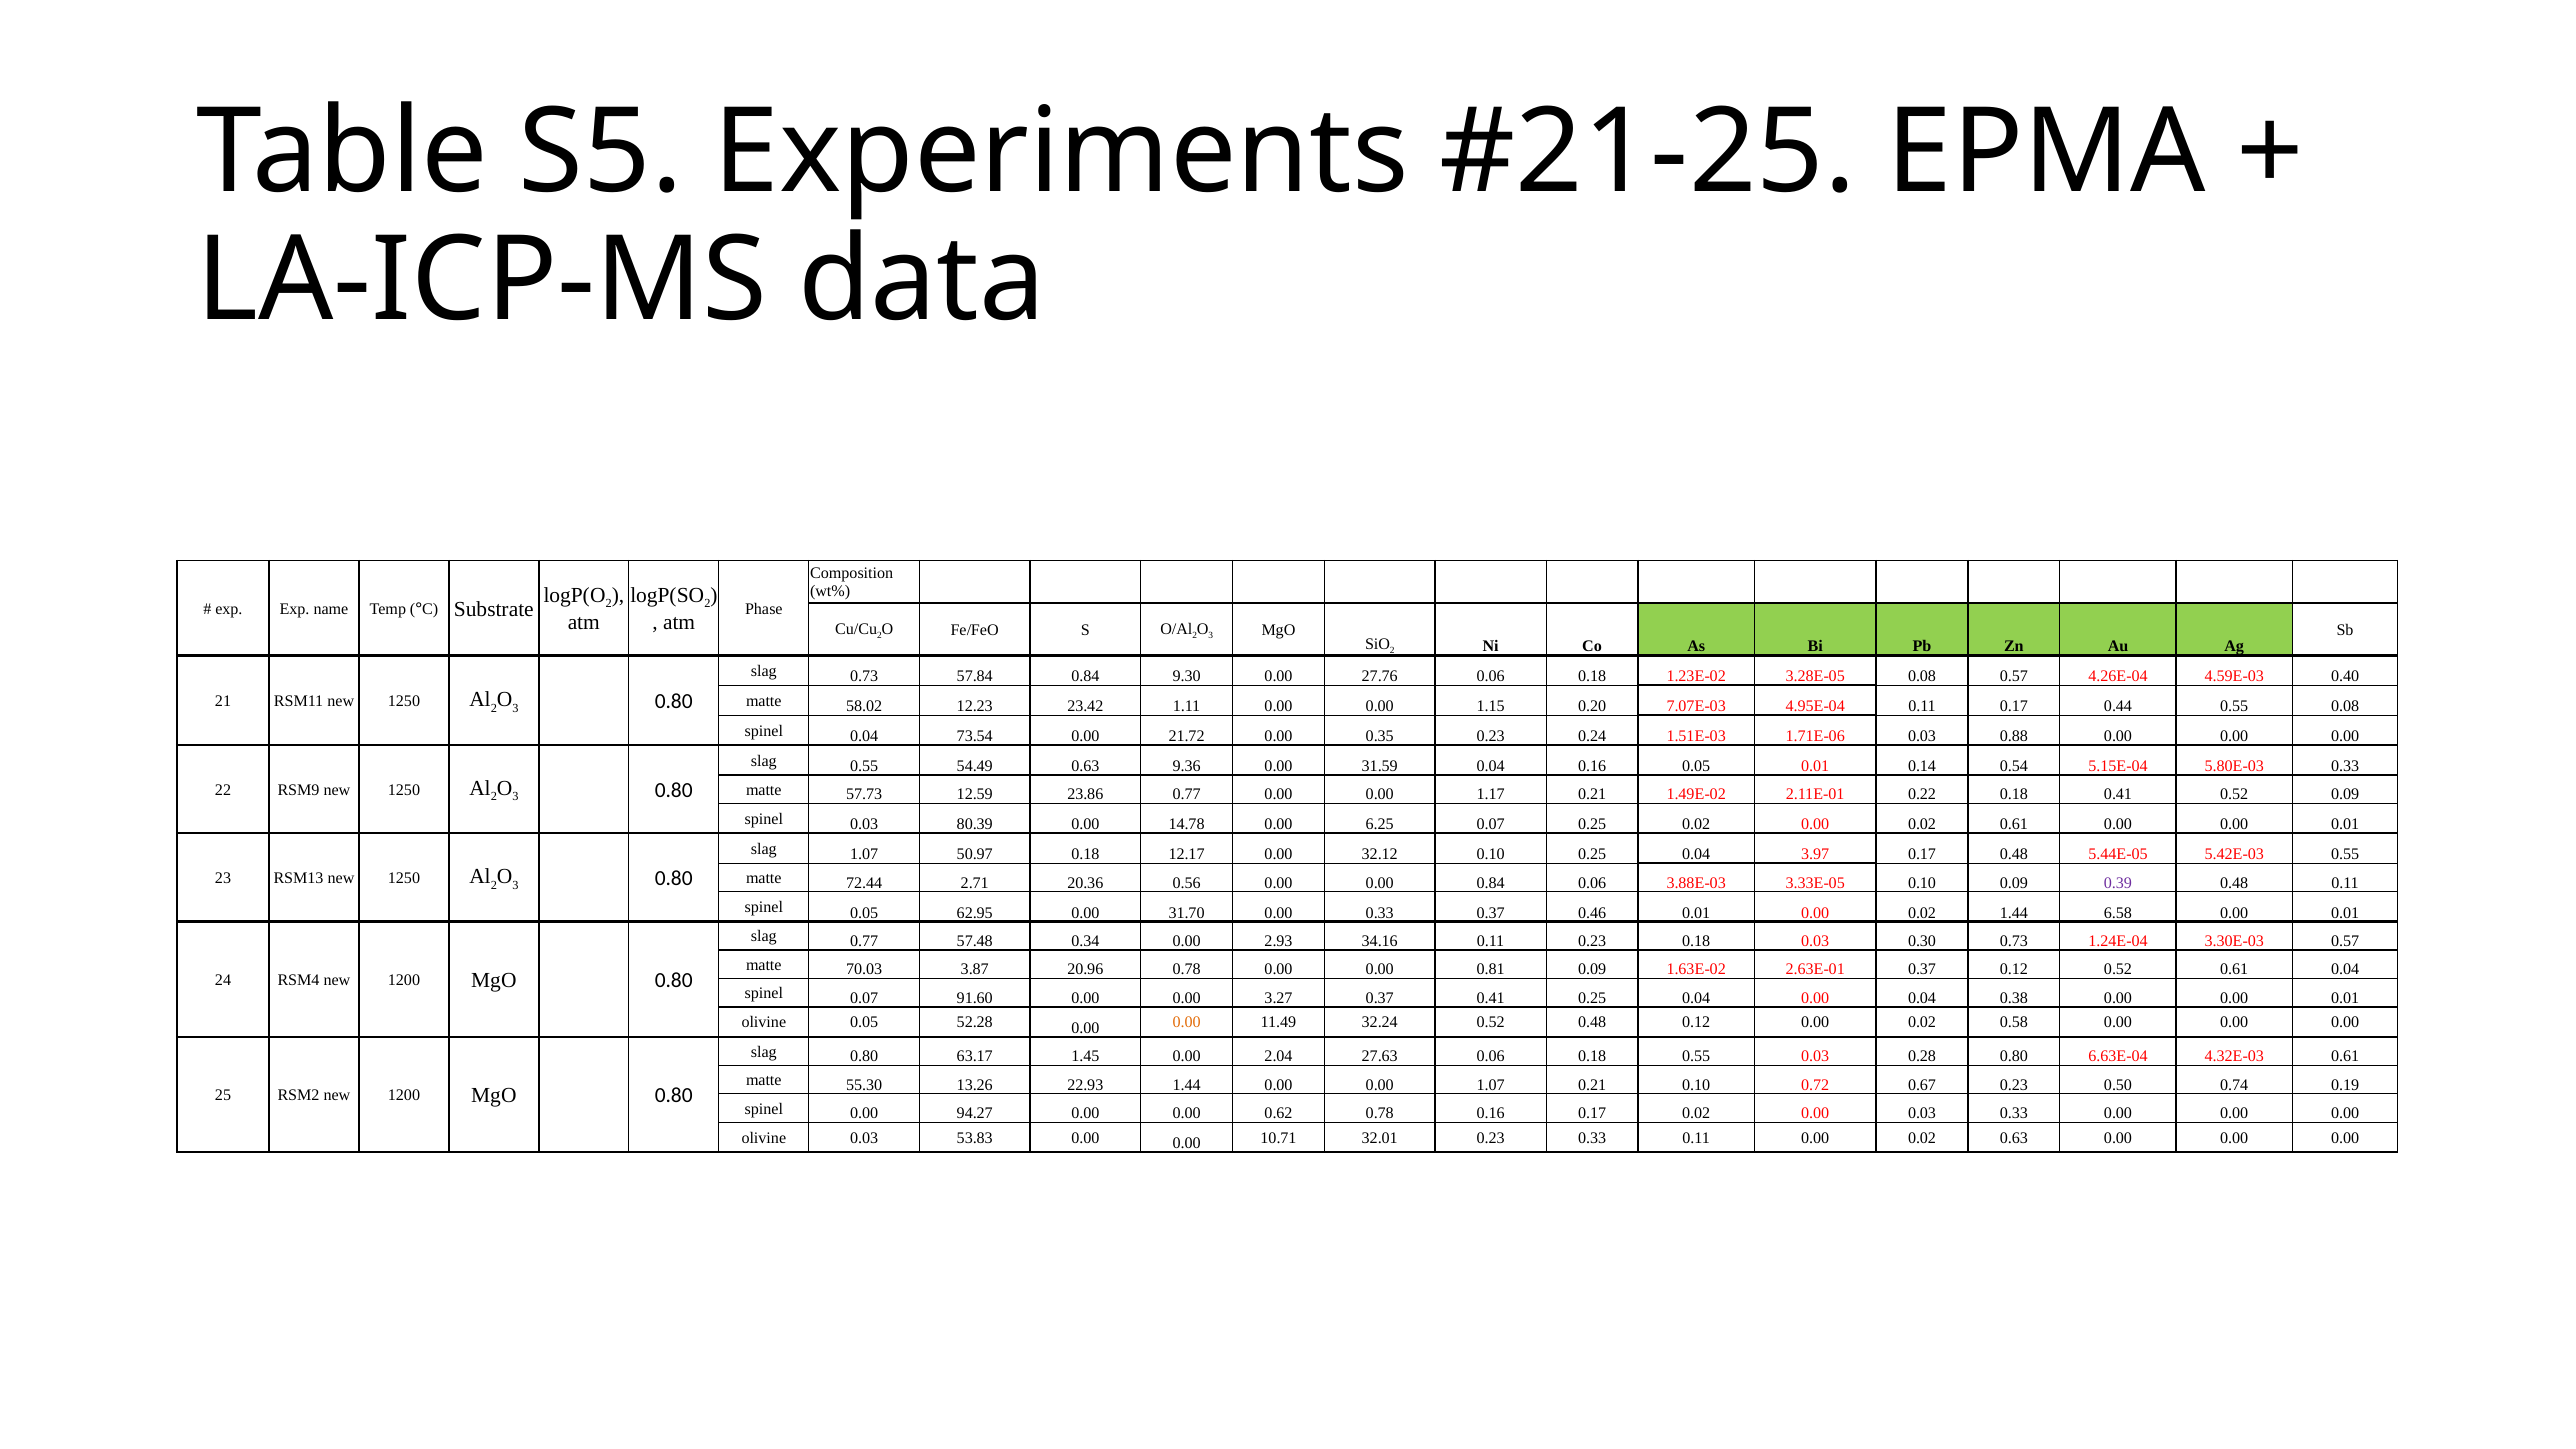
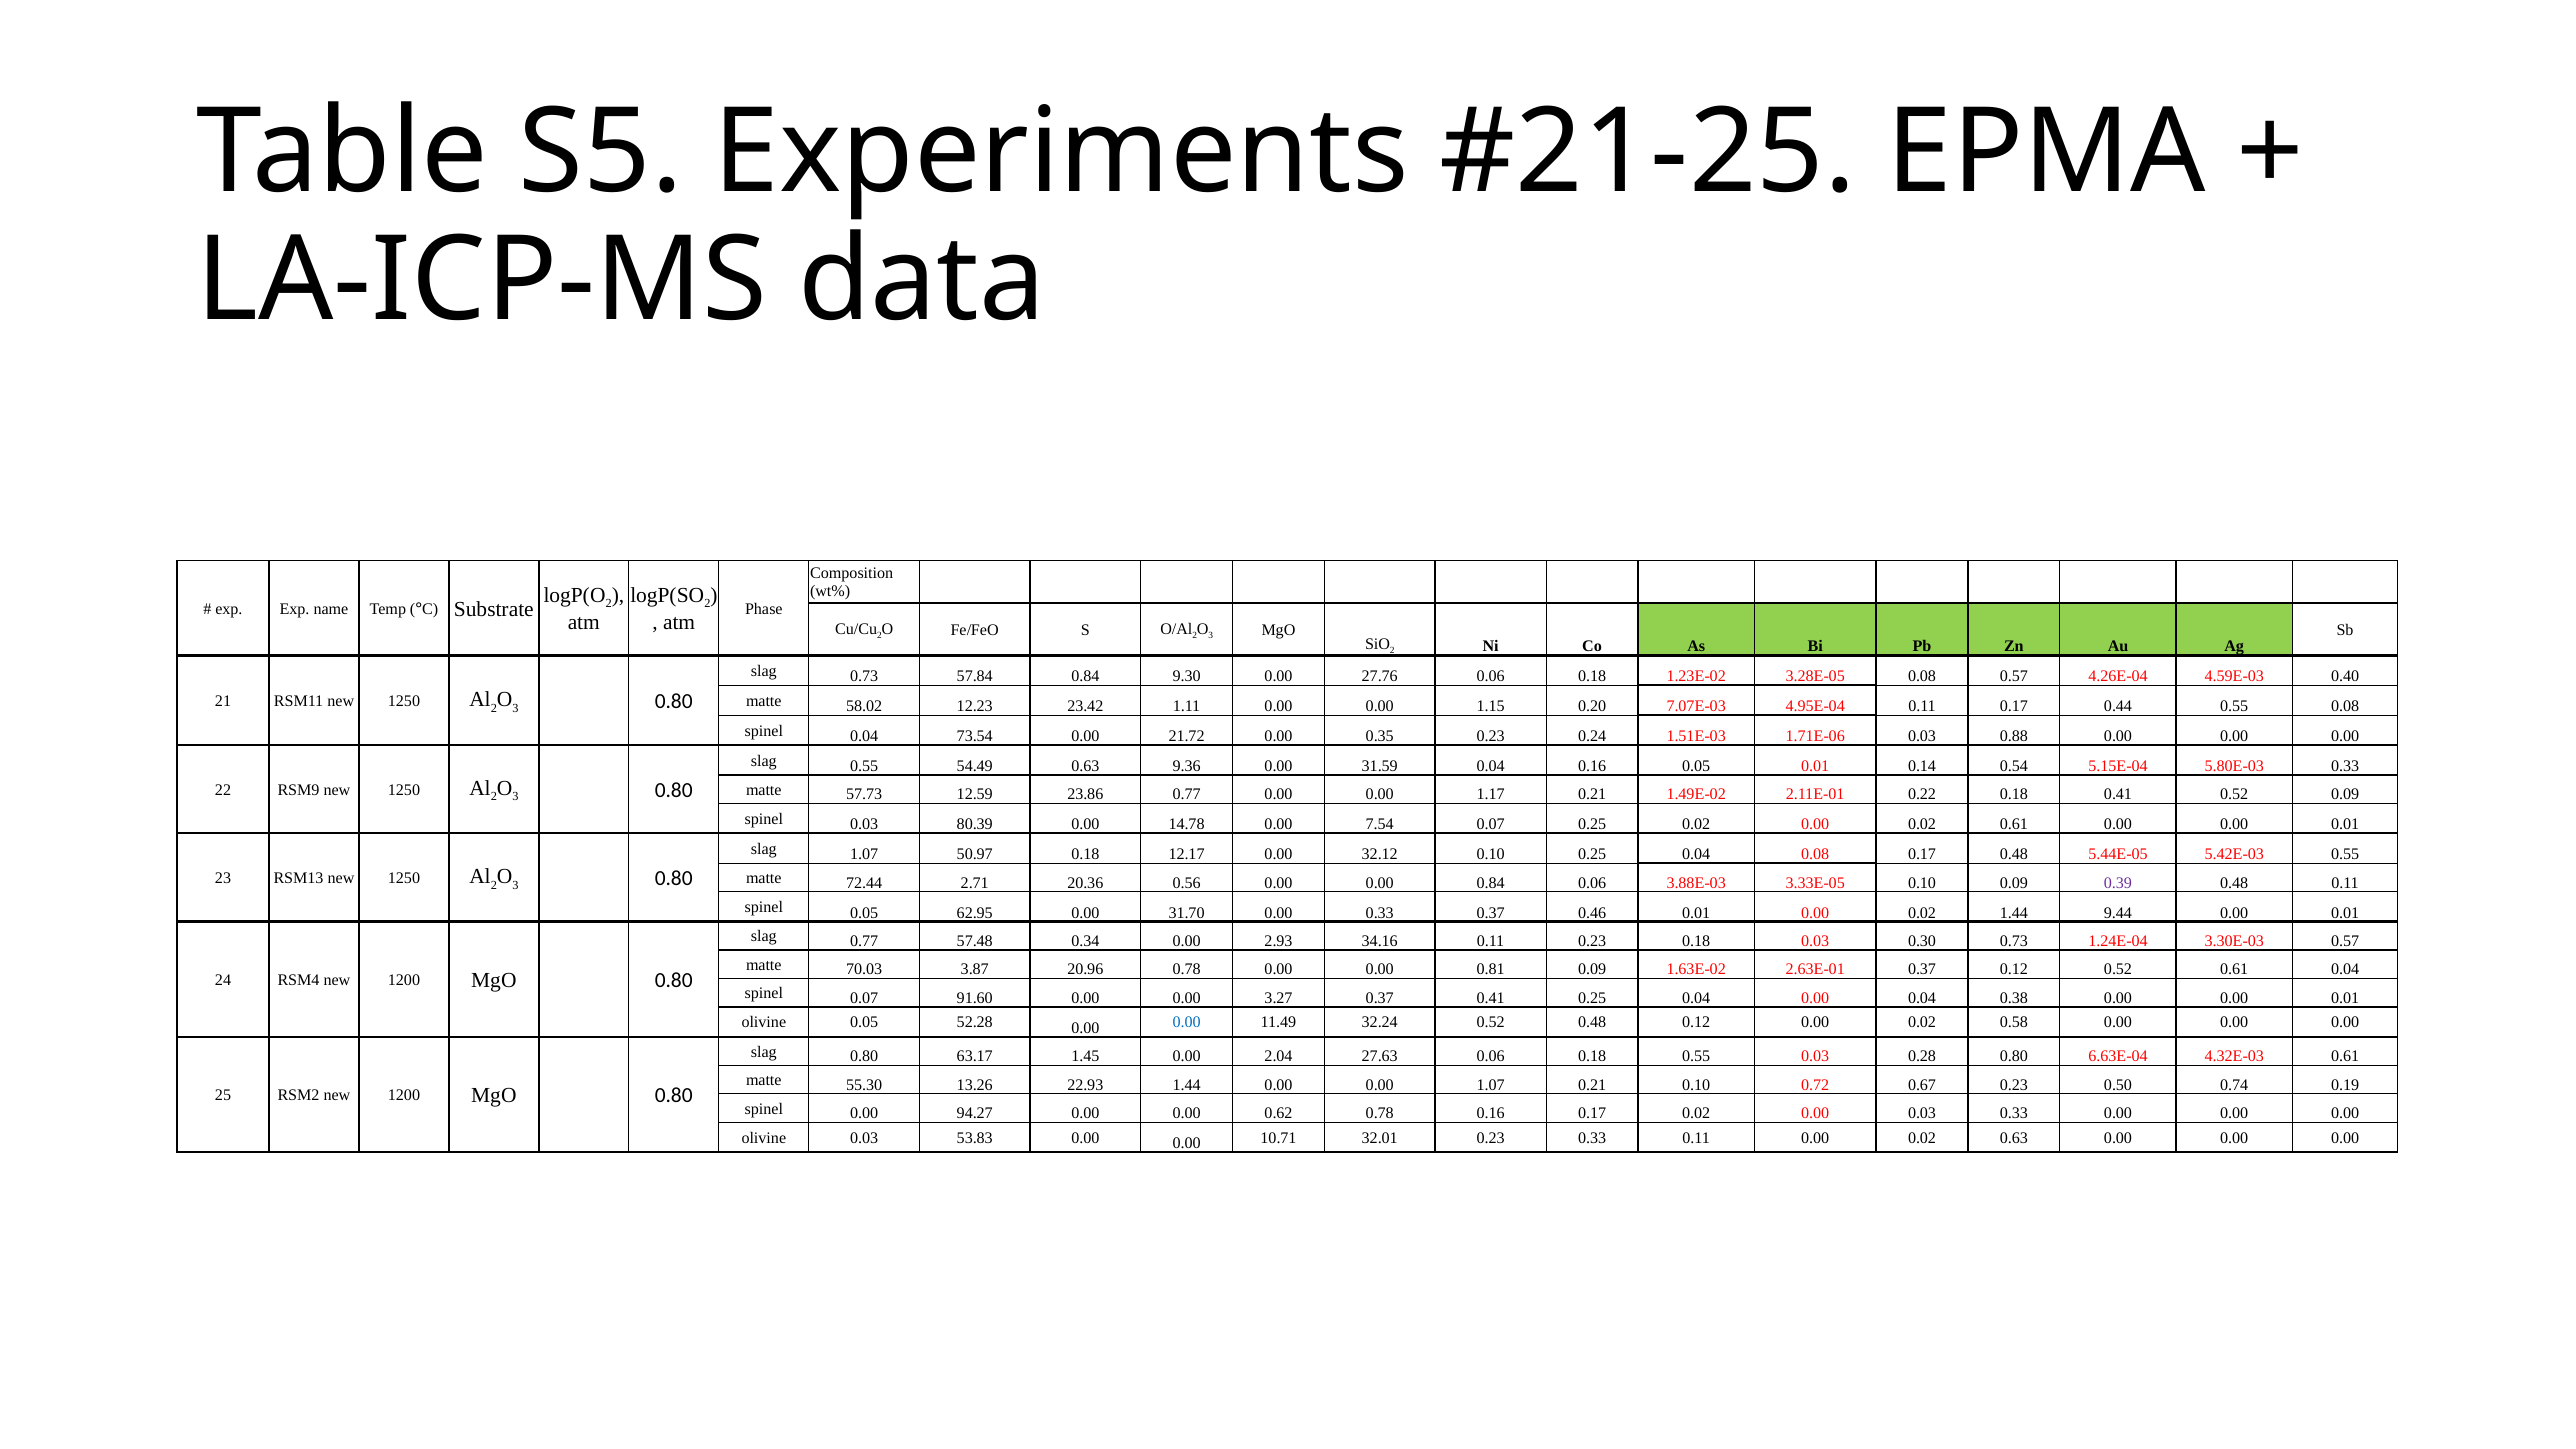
6.25: 6.25 -> 7.54
0.04 3.97: 3.97 -> 0.08
6.58: 6.58 -> 9.44
0.00 at (1187, 1023) colour: orange -> blue
